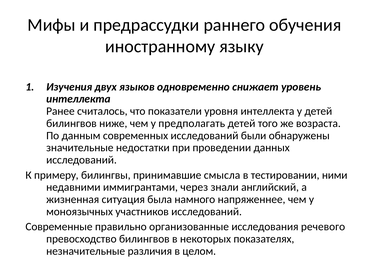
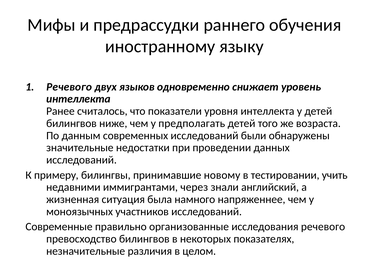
Изучения at (69, 87): Изучения -> Речевого
смысла: смысла -> новому
ними: ними -> учить
